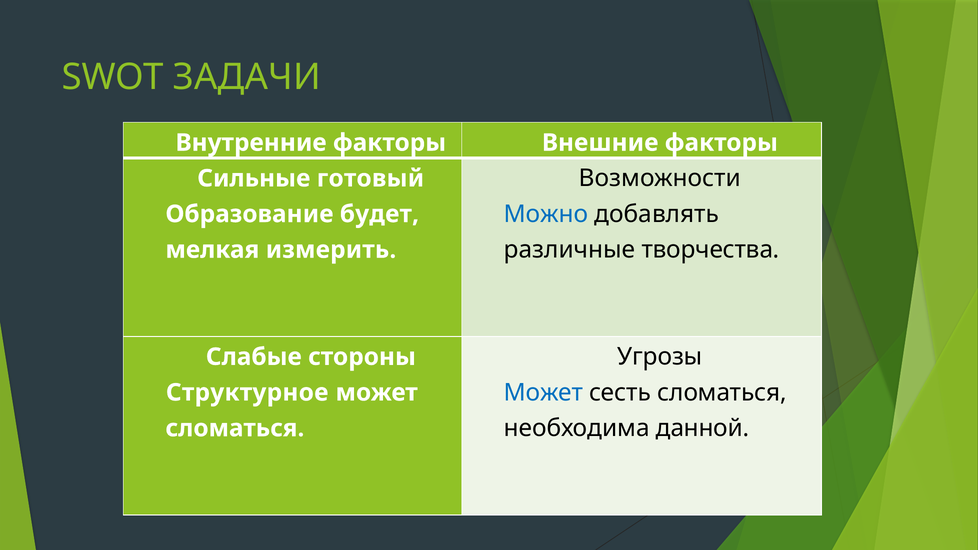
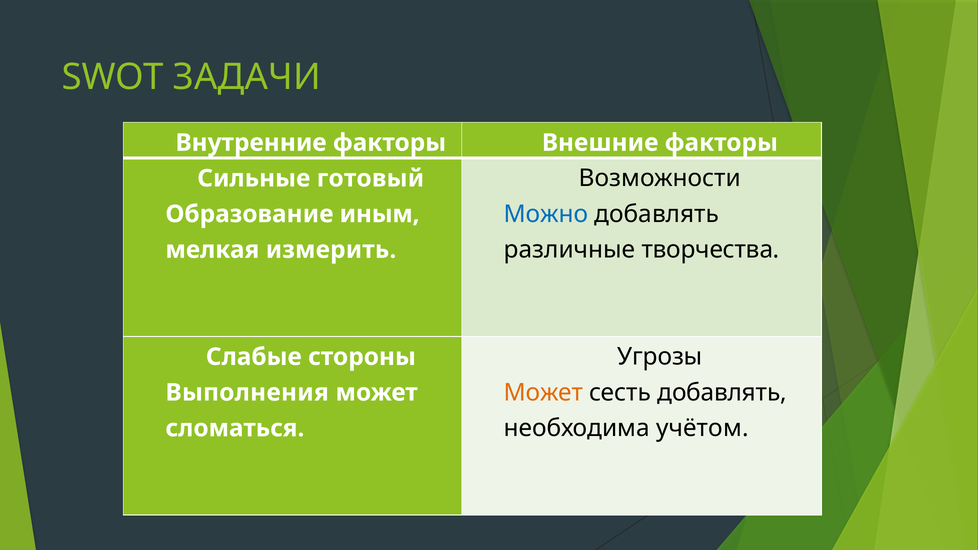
будет: будет -> иным
Может at (543, 393) colour: blue -> orange
сесть сломаться: сломаться -> добавлять
Структурное: Структурное -> Выполнения
данной: данной -> учётом
